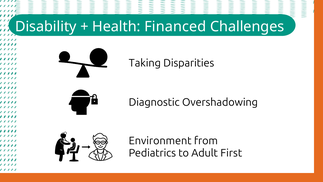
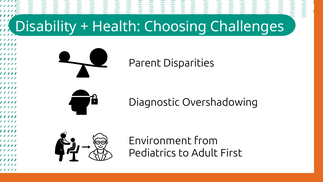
Financed: Financed -> Choosing
Taking: Taking -> Parent
